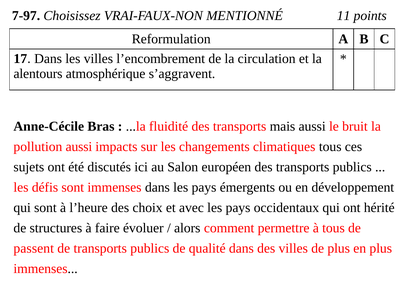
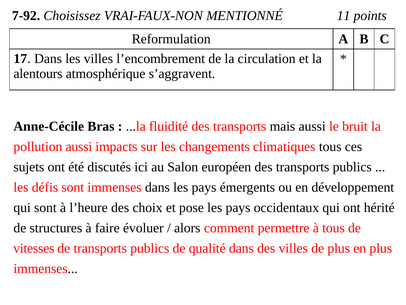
7-97: 7-97 -> 7-92
avec: avec -> pose
passent: passent -> vitesses
